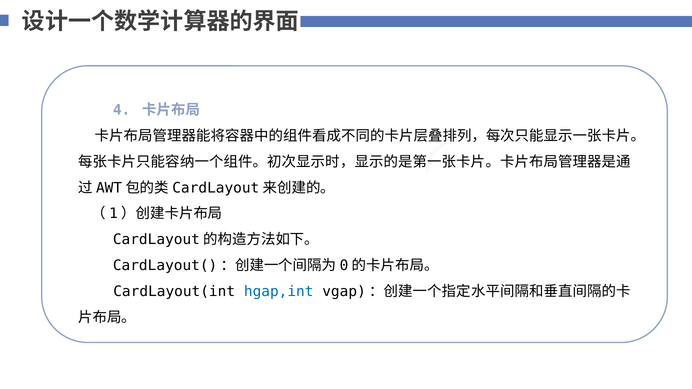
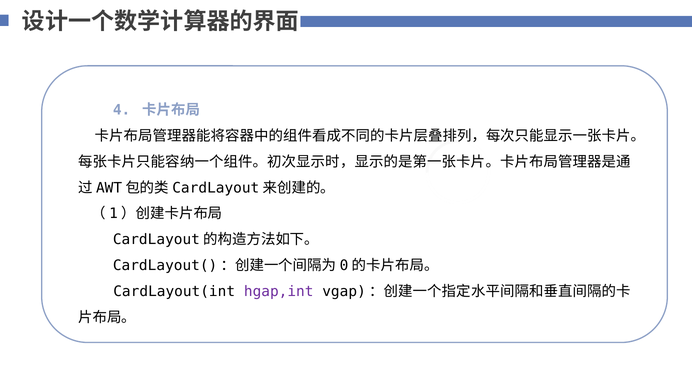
hgap,int colour: blue -> purple
